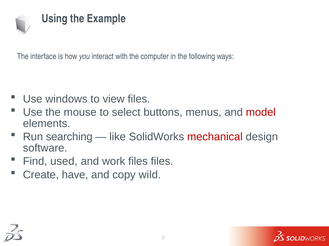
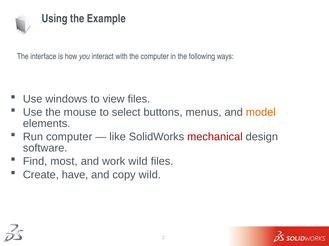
model colour: red -> orange
Run searching: searching -> computer
used: used -> most
work files: files -> wild
